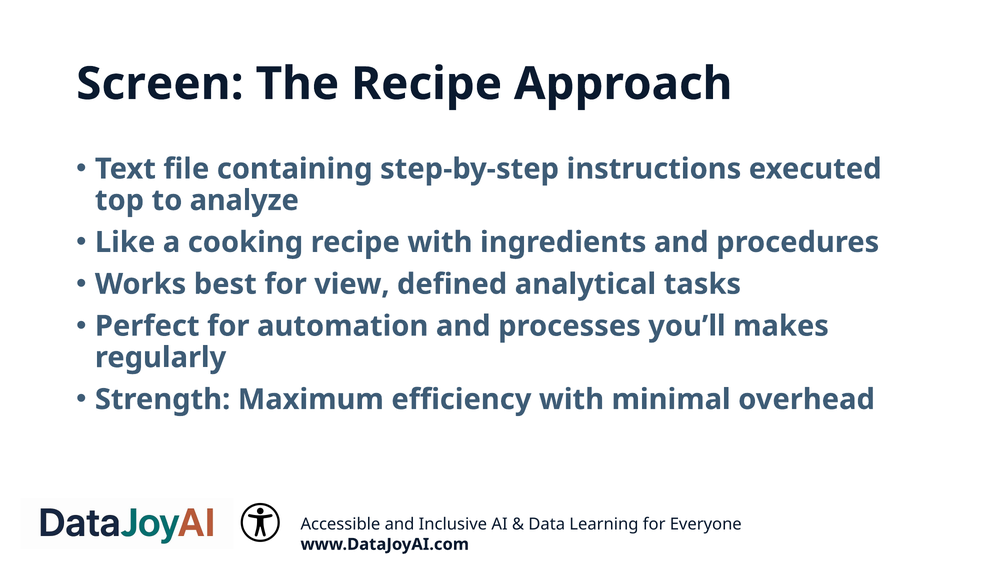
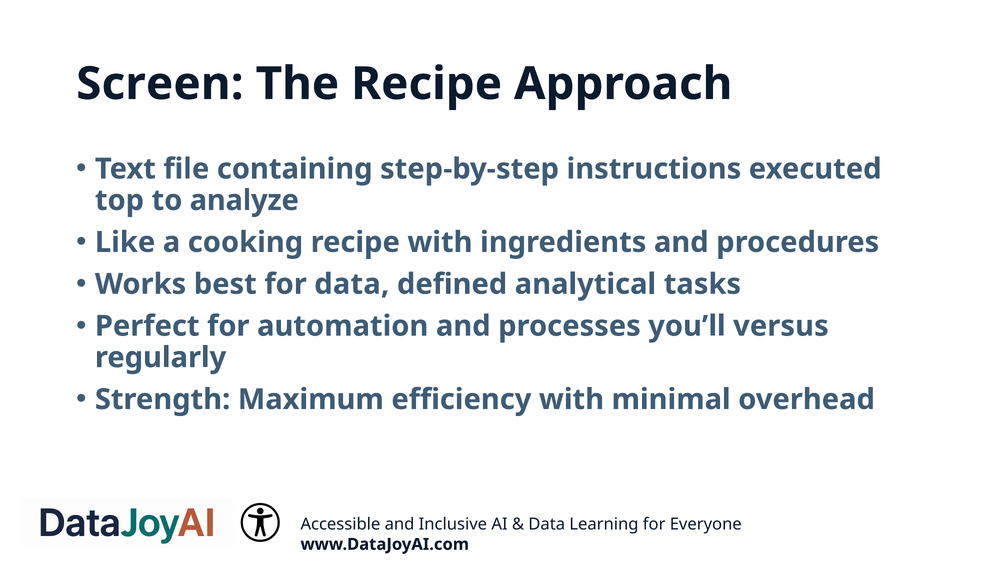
for view: view -> data
makes: makes -> versus
